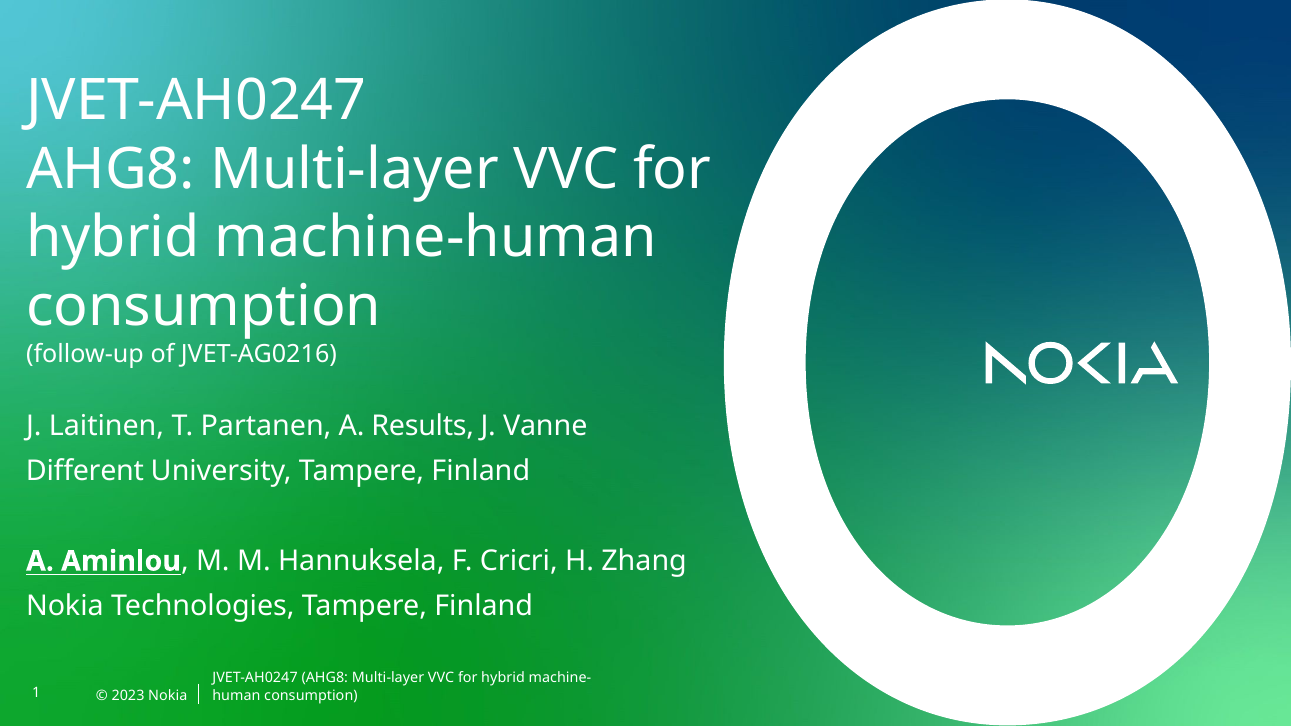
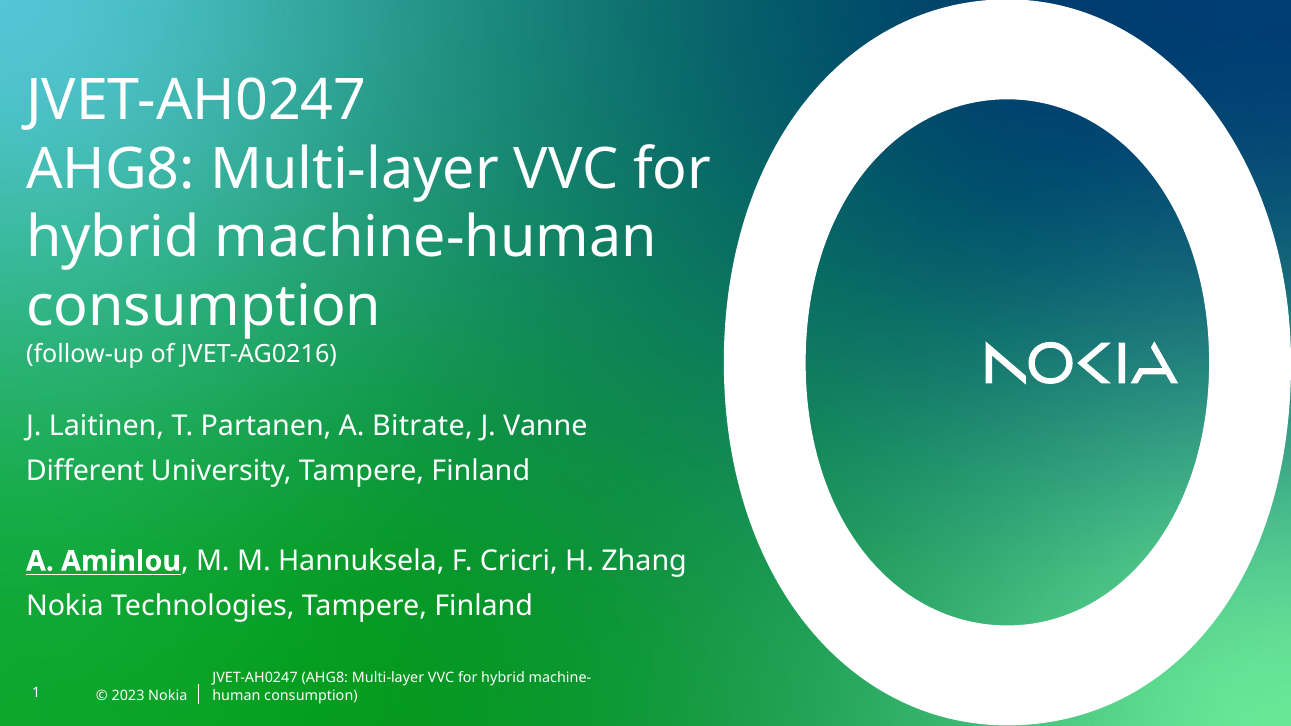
Results: Results -> Bitrate
